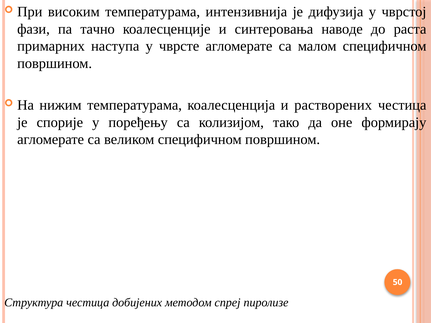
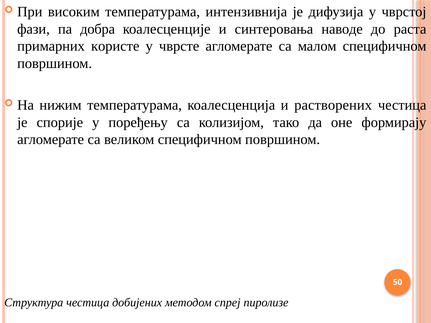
тачно: тачно -> добра
наступа: наступа -> користе
